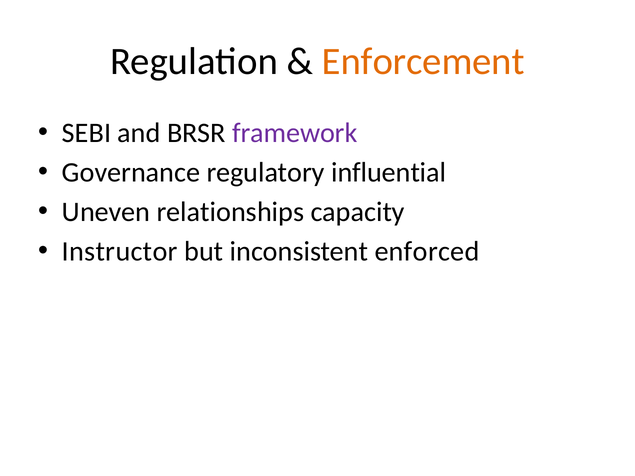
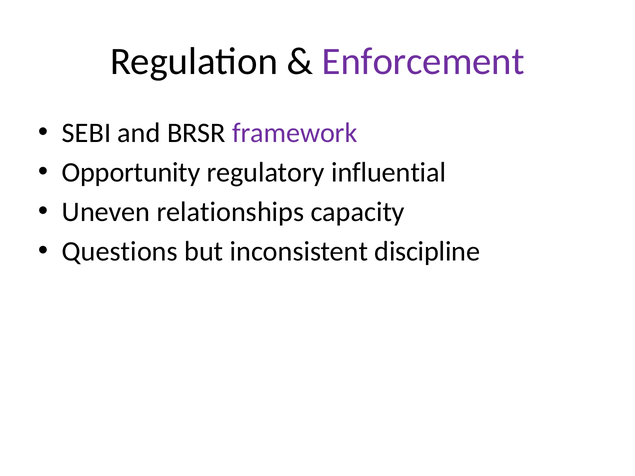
Enforcement colour: orange -> purple
Governance: Governance -> Opportunity
Instructor: Instructor -> Questions
enforced: enforced -> discipline
